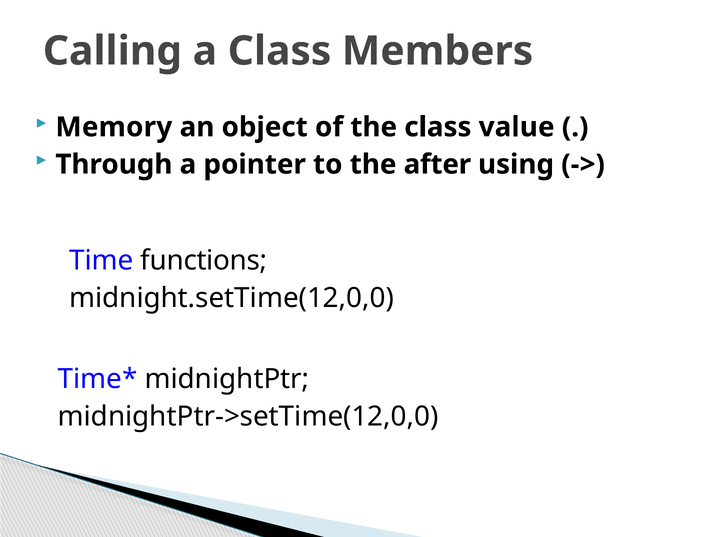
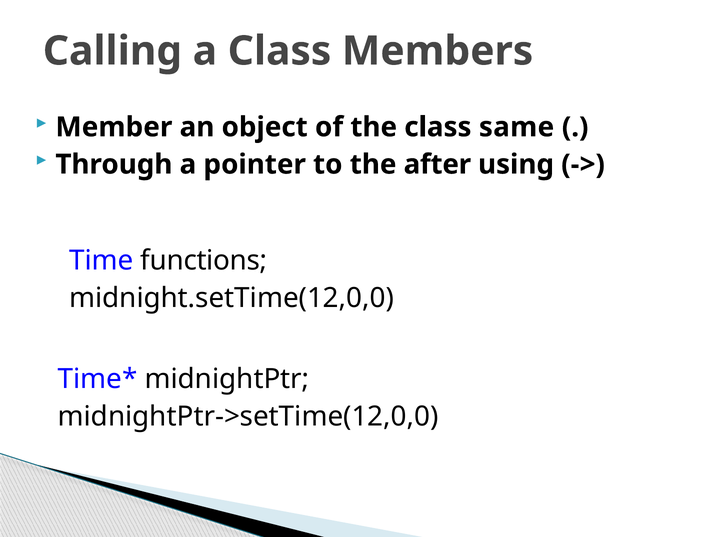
Memory: Memory -> Member
value: value -> same
